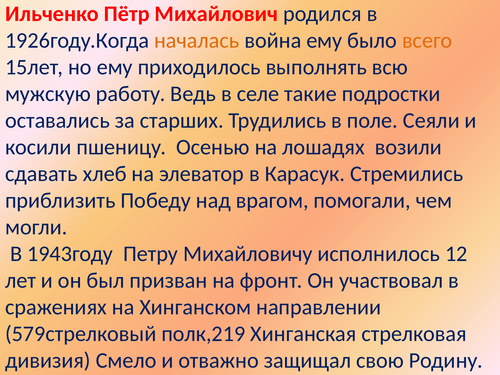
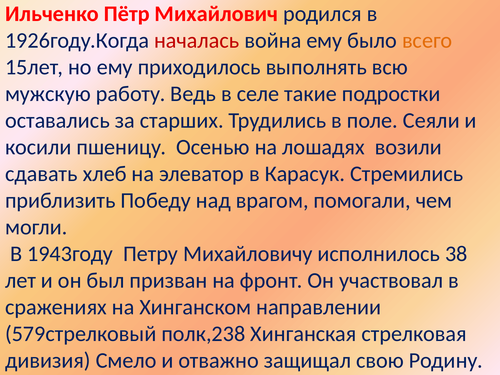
началась colour: orange -> red
12: 12 -> 38
полк,219: полк,219 -> полк,238
